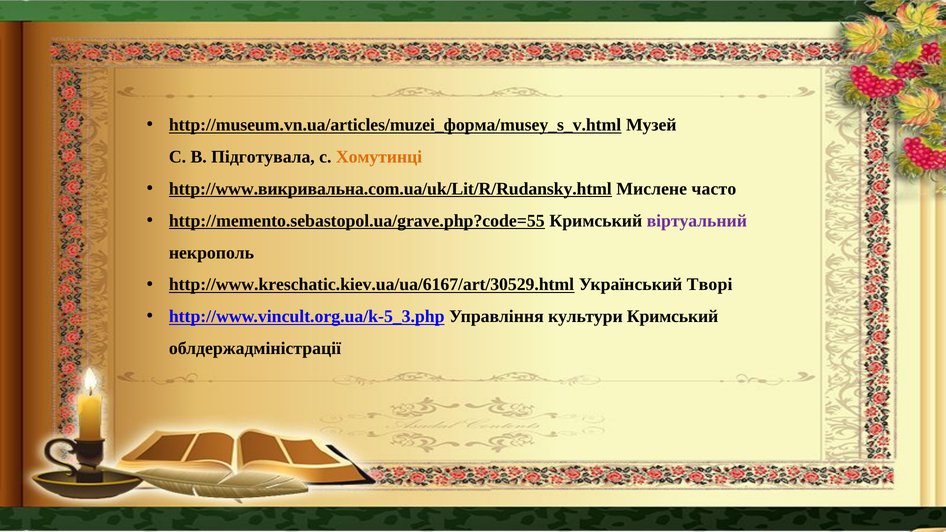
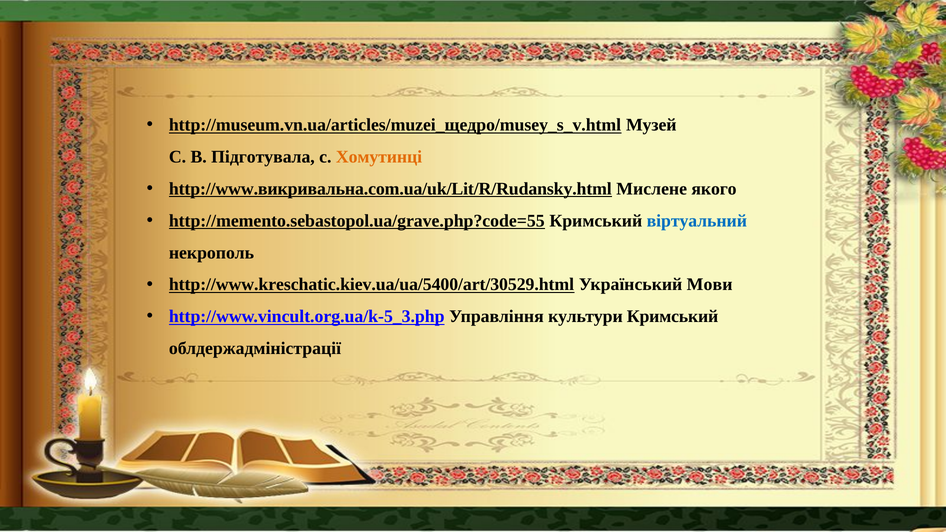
http://museum.vn.ua/articles/muzei_форма/musey_s_v.html: http://museum.vn.ua/articles/muzei_форма/musey_s_v.html -> http://museum.vn.ua/articles/muzei_щедро/musey_s_v.html
часто: часто -> якого
віртуальний colour: purple -> blue
http://www.kreschatic.kiev.ua/ua/6167/art/30529.html: http://www.kreschatic.kiev.ua/ua/6167/art/30529.html -> http://www.kreschatic.kiev.ua/ua/5400/art/30529.html
Творі: Творі -> Мови
